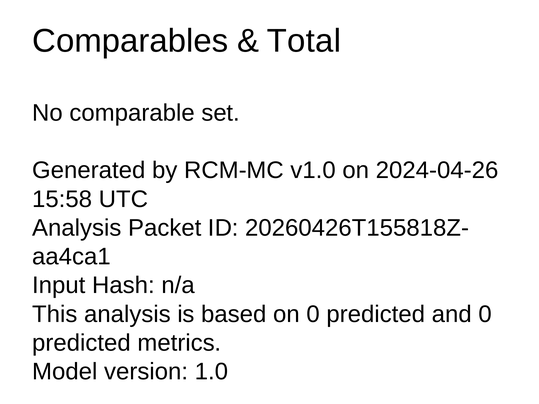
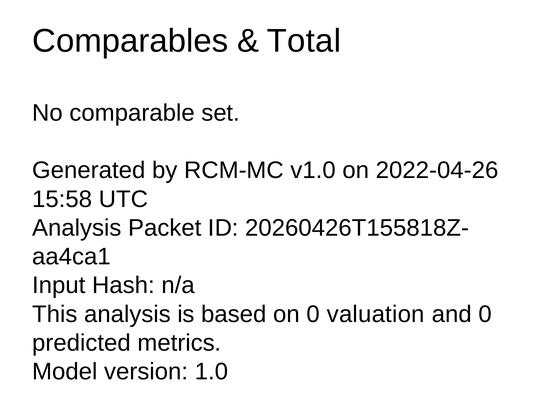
2024-04-26: 2024-04-26 -> 2022-04-26
on 0 predicted: predicted -> valuation
